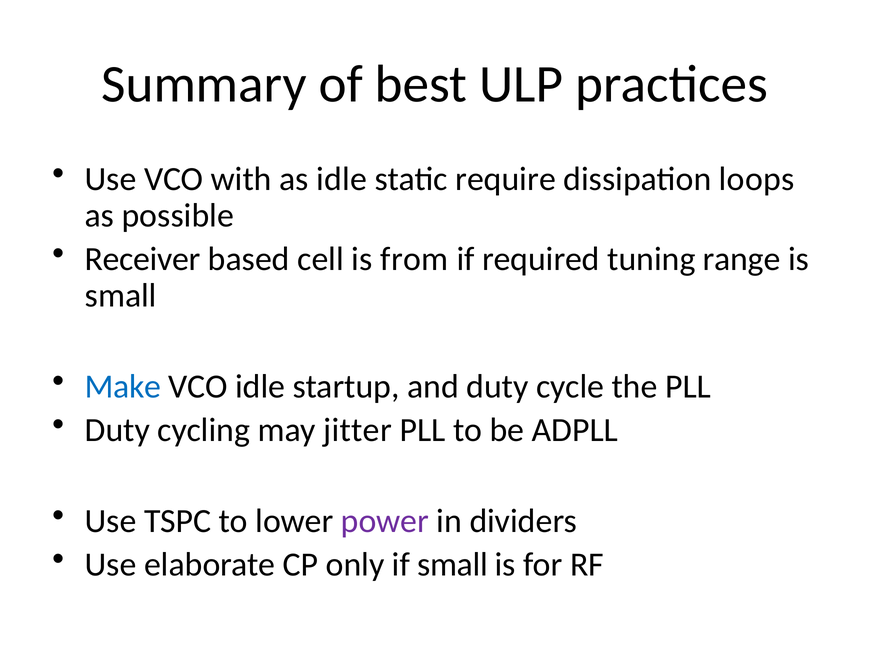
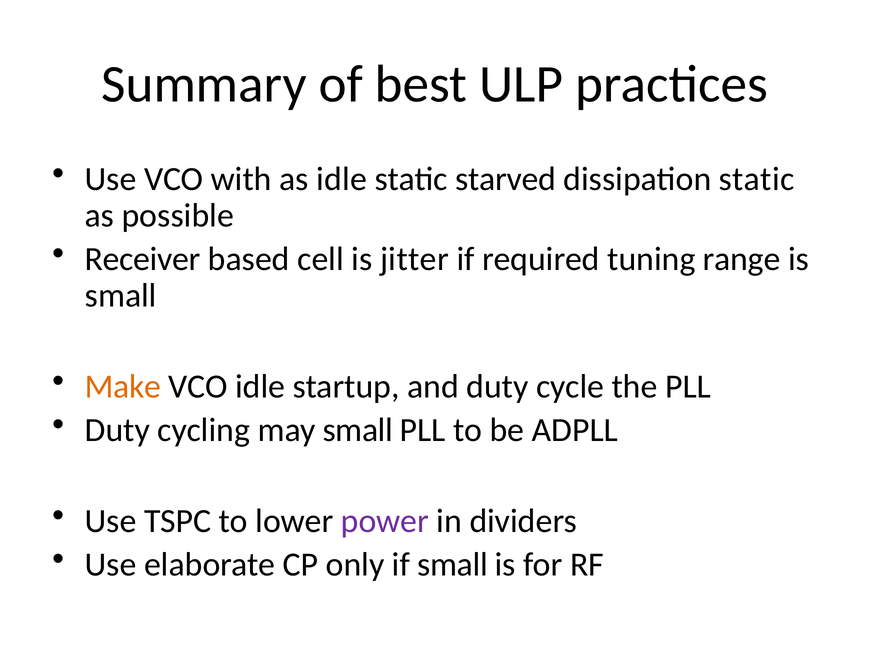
require: require -> starved
dissipation loops: loops -> static
from: from -> jitter
Make colour: blue -> orange
may jitter: jitter -> small
